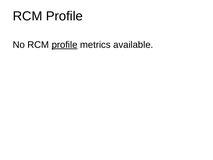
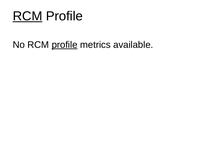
RCM at (28, 16) underline: none -> present
